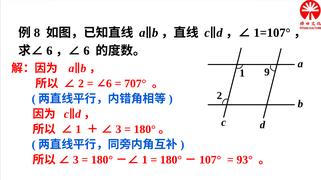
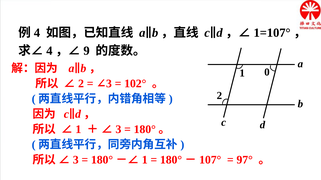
8 at (37, 33): 8 -> 4
6 at (49, 51): 6 -> 4
6 at (87, 51): 6 -> 9
9: 9 -> 0
6 at (109, 84): 6 -> 3
707°: 707° -> 102°
93°: 93° -> 97°
